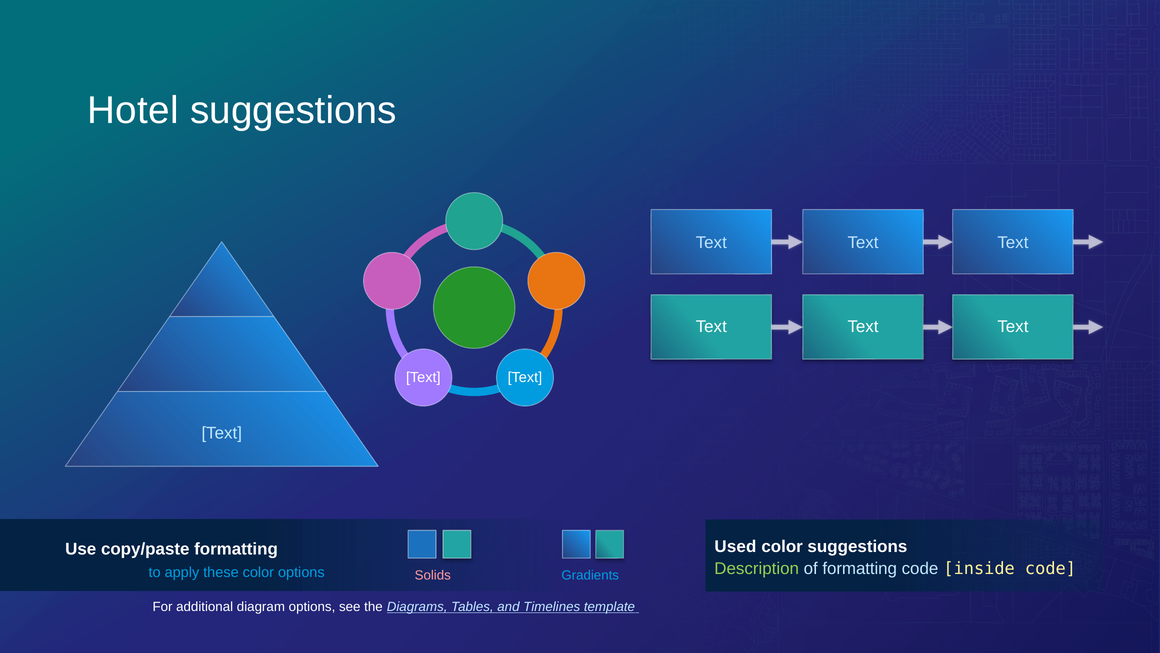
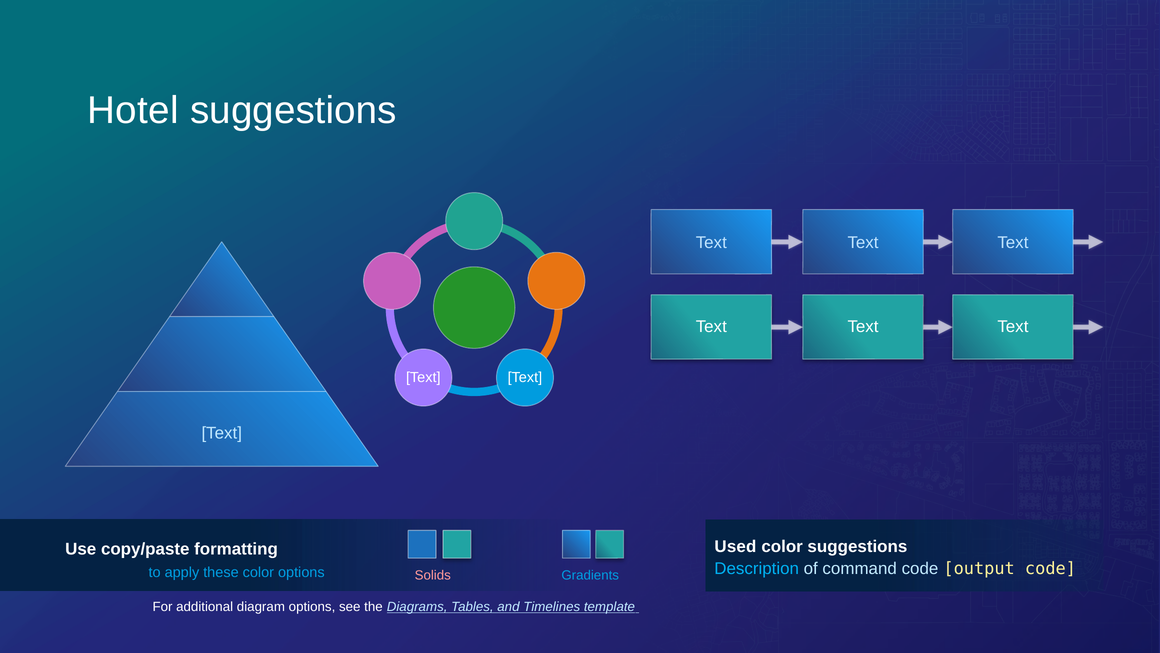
Description colour: light green -> light blue
of formatting: formatting -> command
inside: inside -> output
